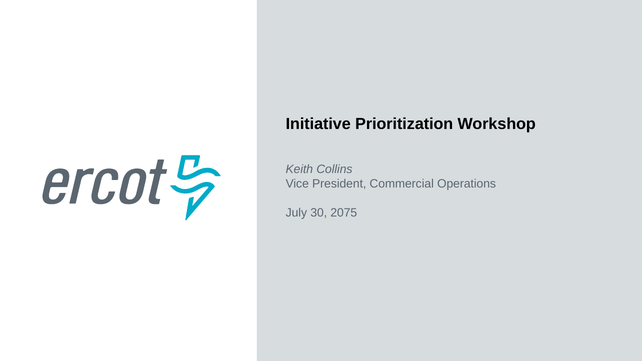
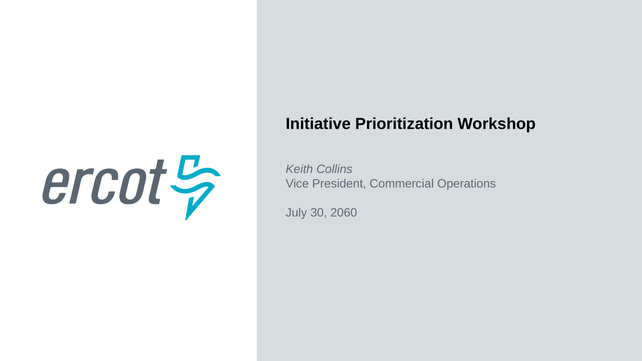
2075: 2075 -> 2060
